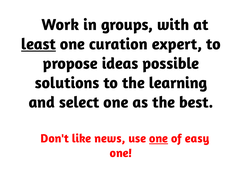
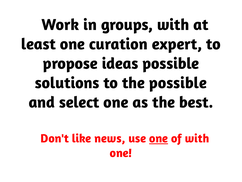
least underline: present -> none
the learning: learning -> possible
of easy: easy -> with
